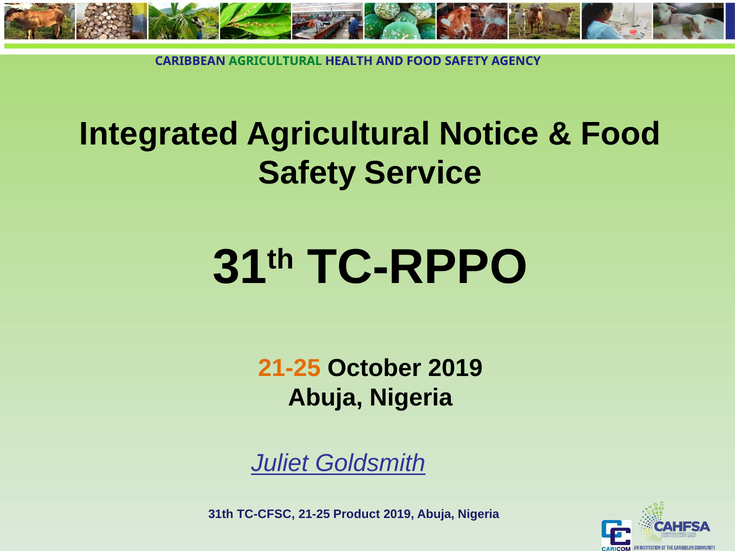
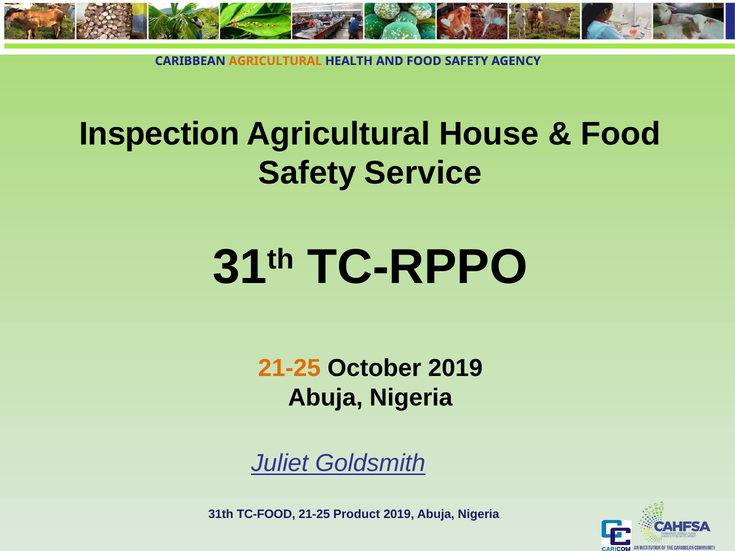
AGRICULTURAL at (275, 61) colour: green -> orange
Integrated: Integrated -> Inspection
Notice: Notice -> House
TC-CFSC: TC-CFSC -> TC-FOOD
